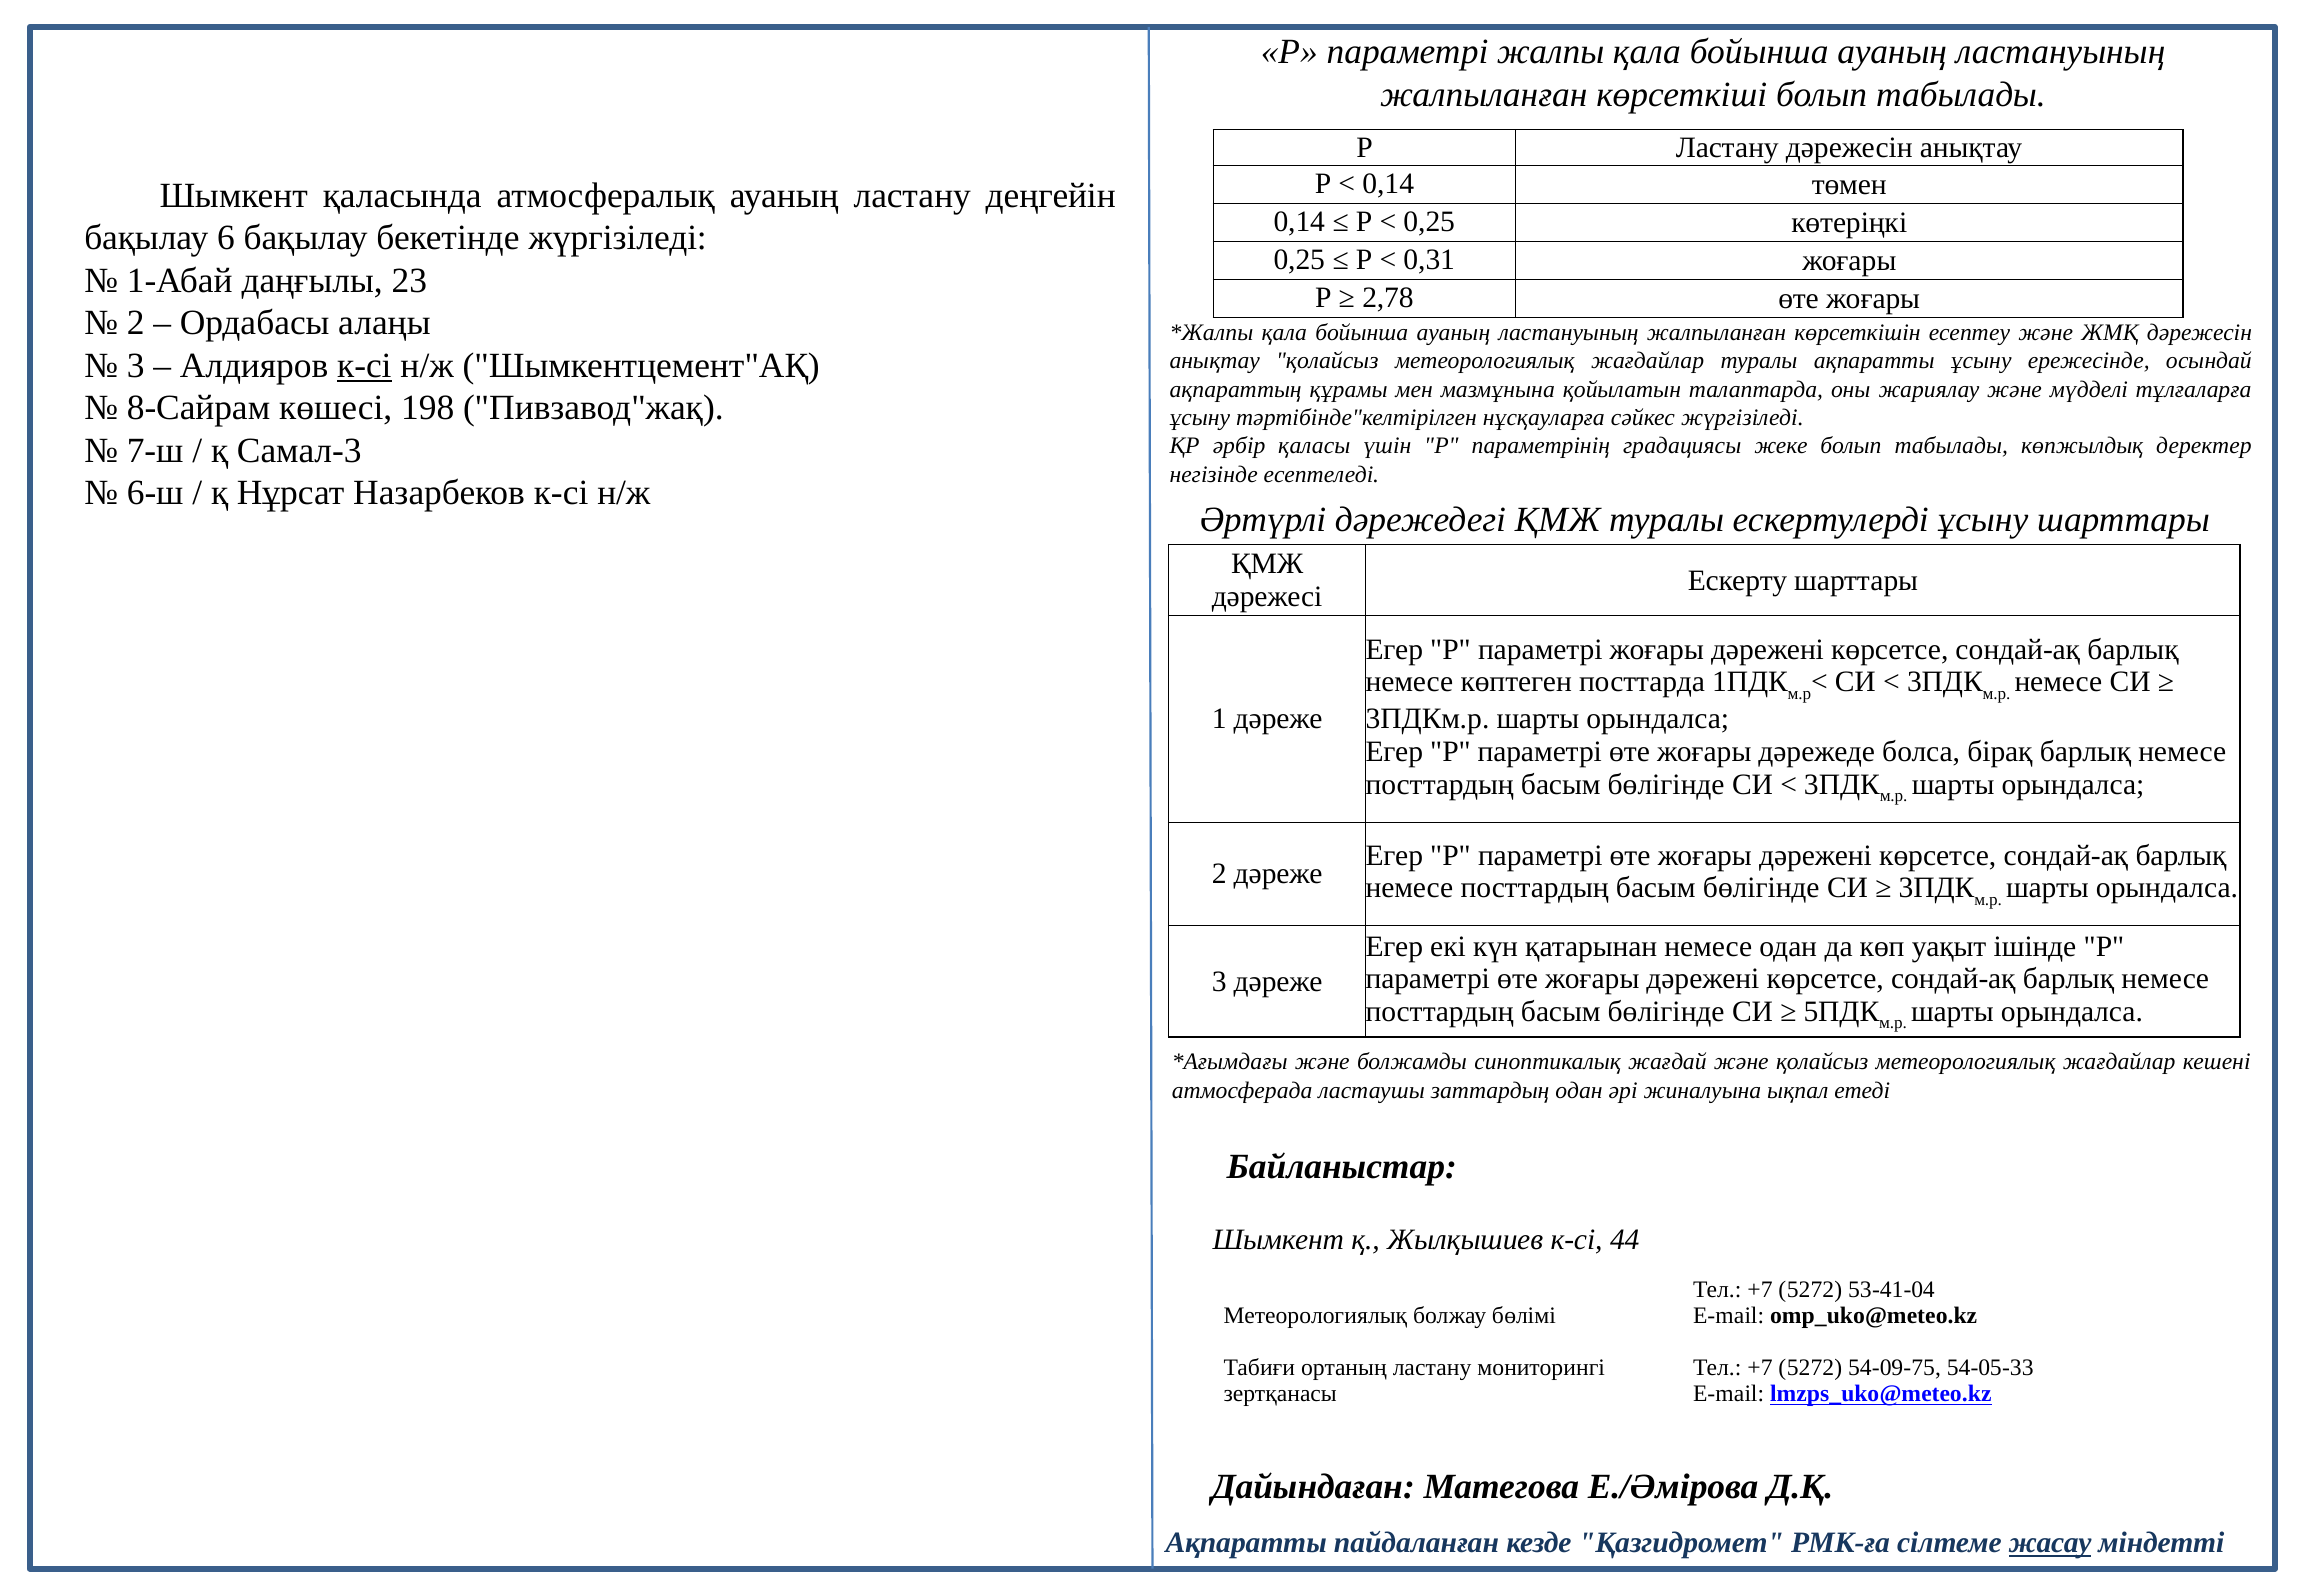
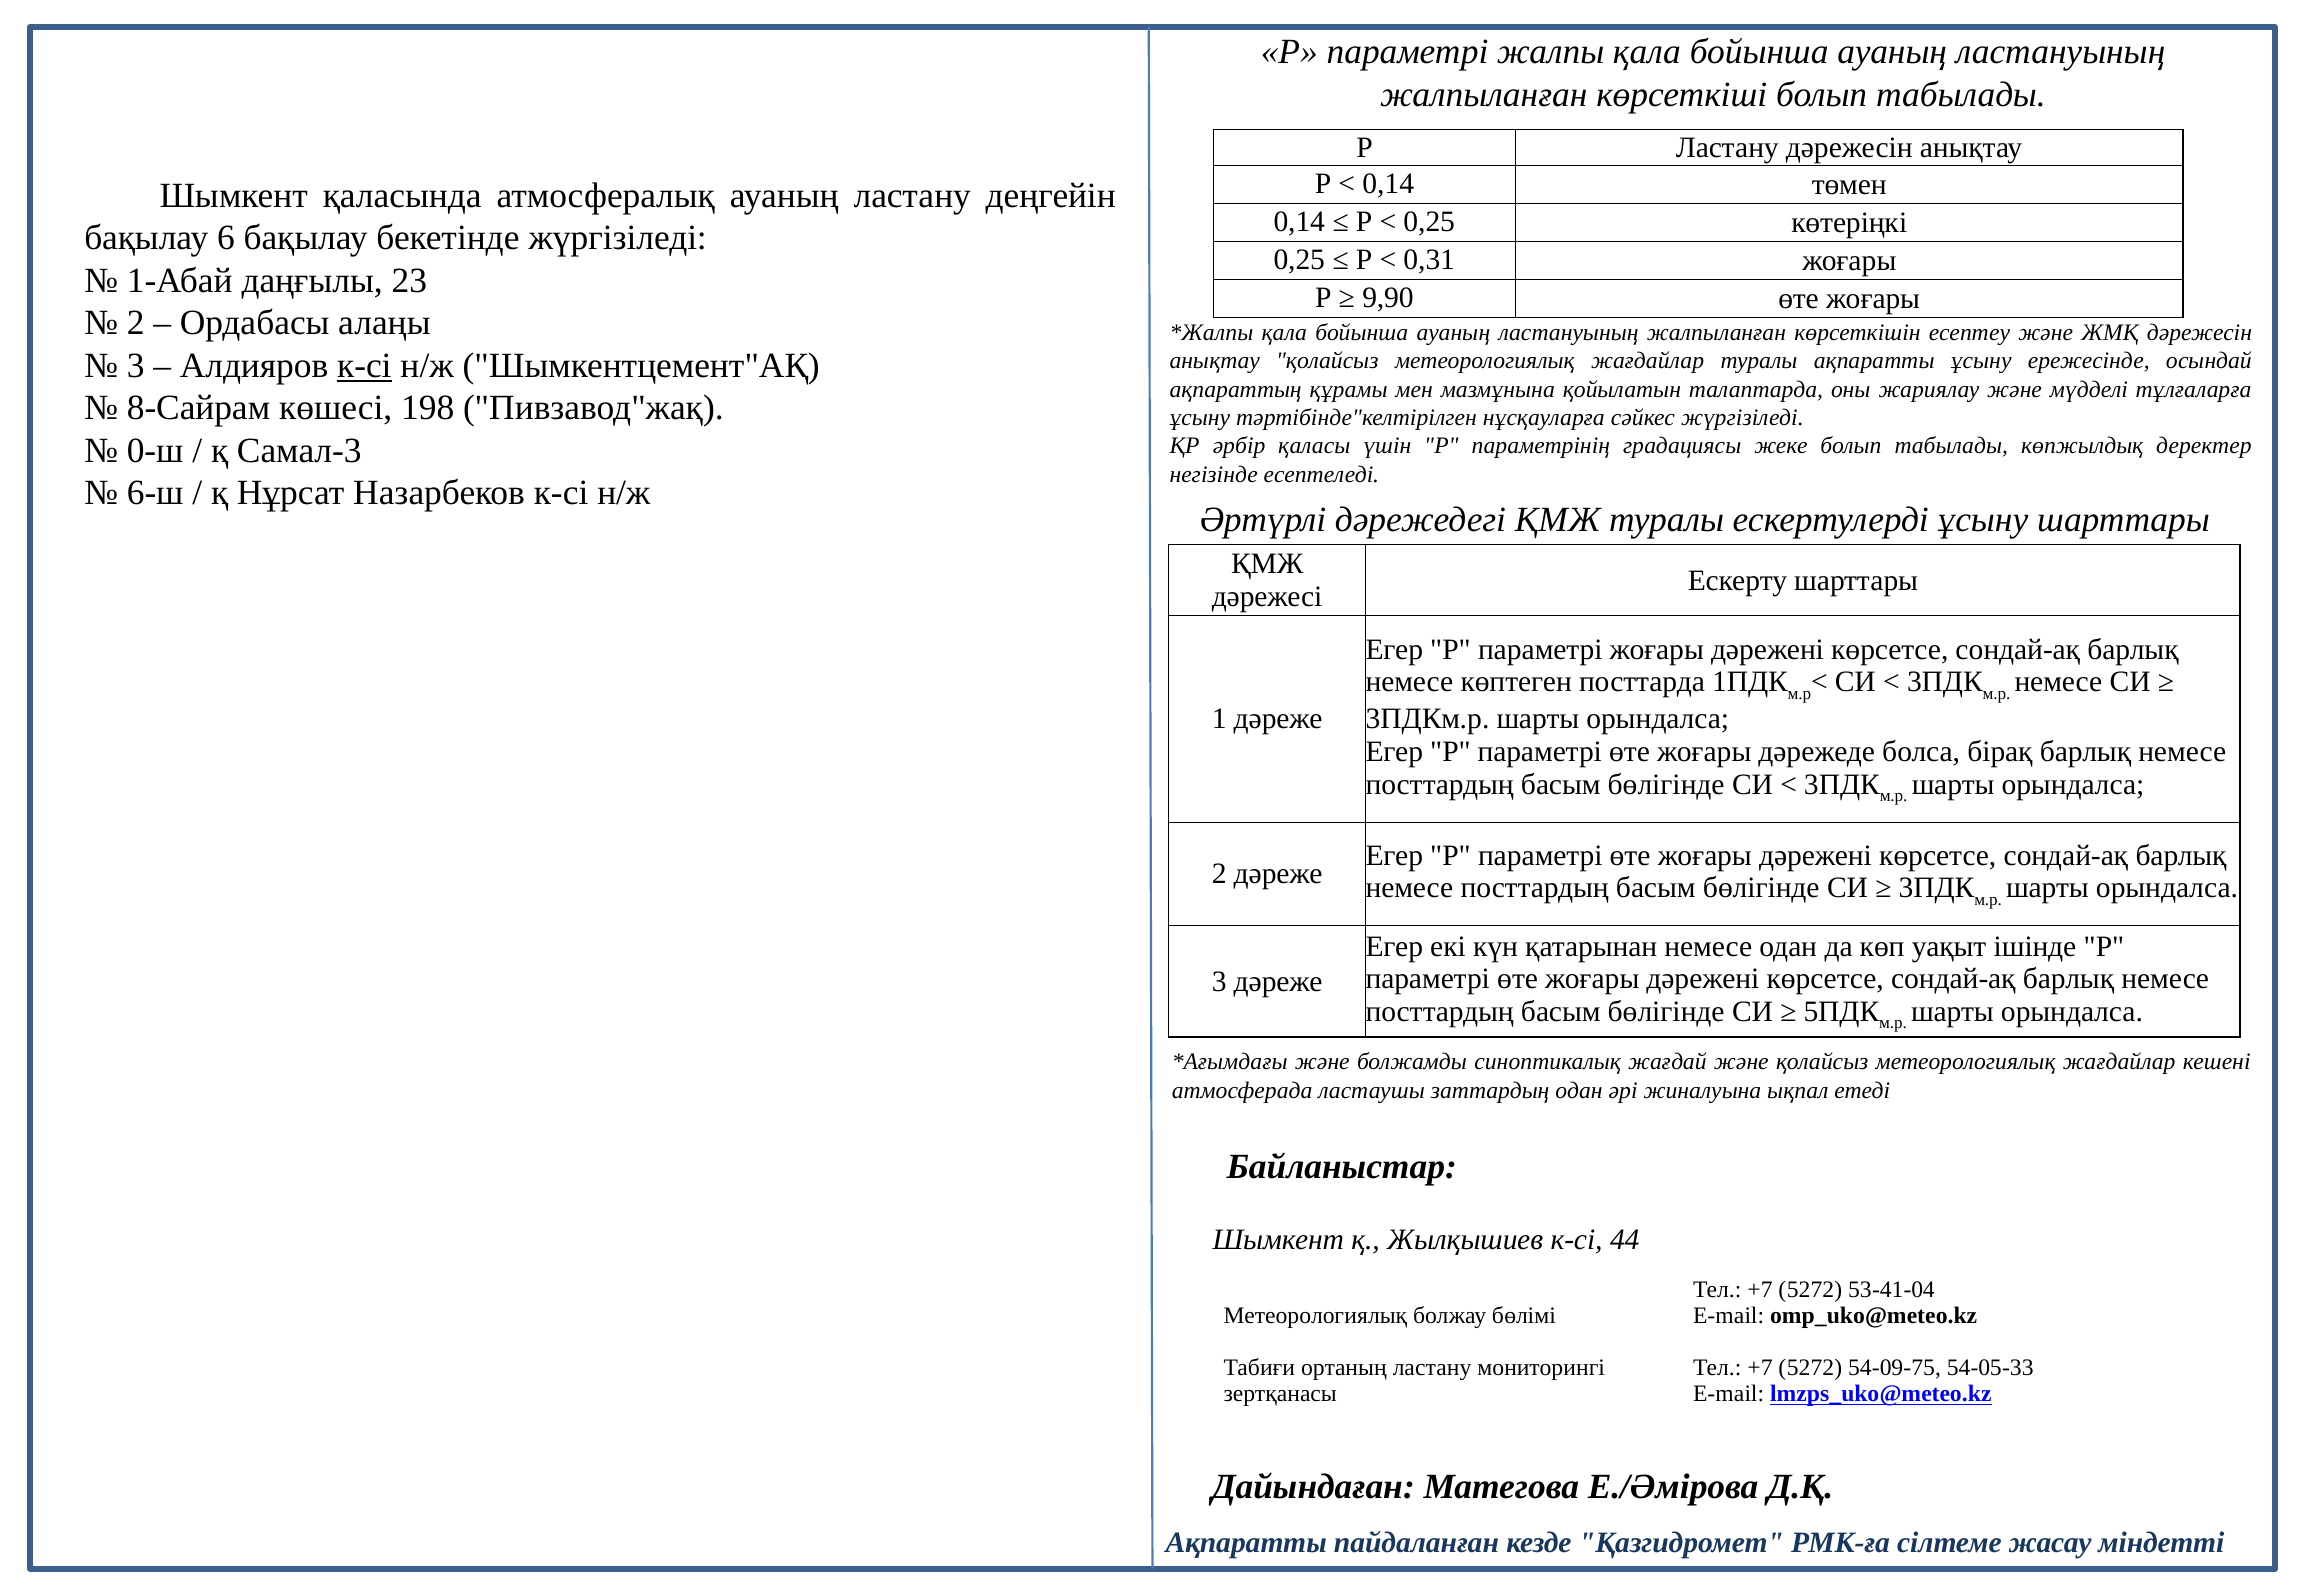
2,78: 2,78 -> 9,90
7-ш: 7-ш -> 0-ш
жасау underline: present -> none
